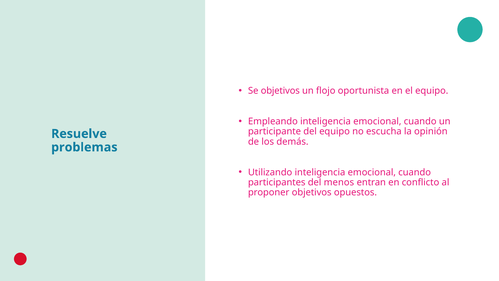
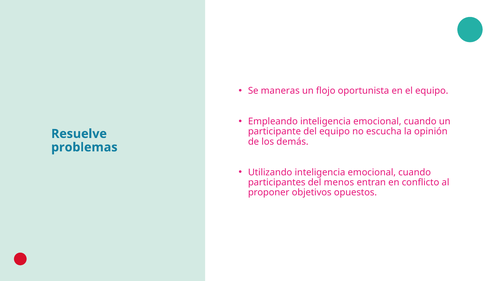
Se objetivos: objetivos -> maneras
